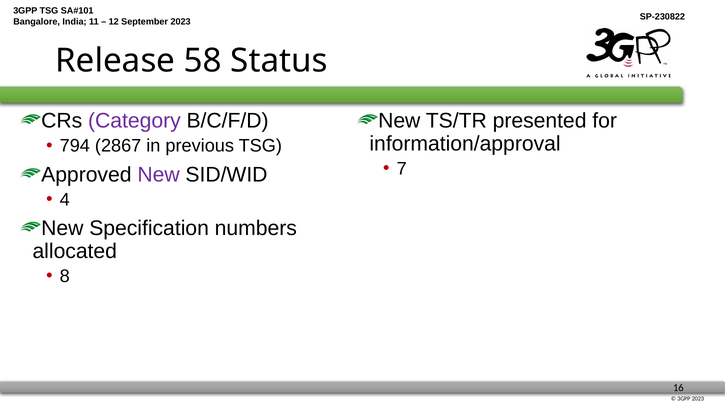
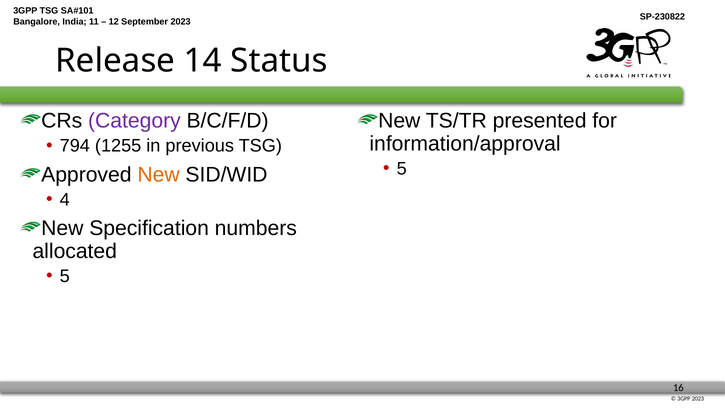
58: 58 -> 14
2867: 2867 -> 1255
7 at (402, 169): 7 -> 5
New at (159, 175) colour: purple -> orange
8 at (65, 276): 8 -> 5
